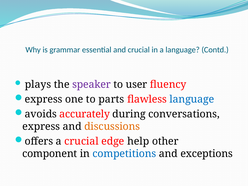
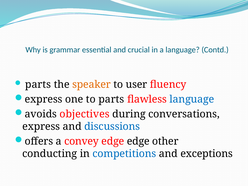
plays at (38, 85): plays -> parts
speaker colour: purple -> orange
accurately: accurately -> objectives
discussions colour: orange -> blue
a crucial: crucial -> convey
edge help: help -> edge
component: component -> conducting
